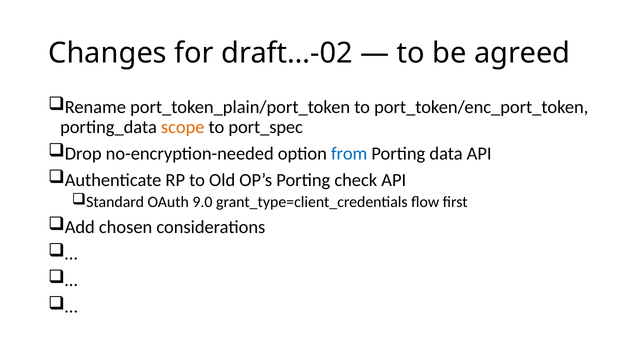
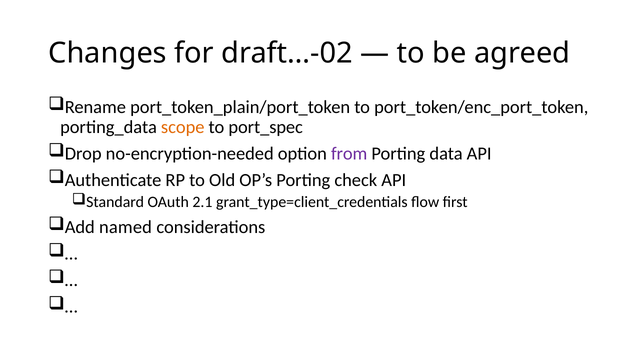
from colour: blue -> purple
9.0: 9.0 -> 2.1
chosen: chosen -> named
